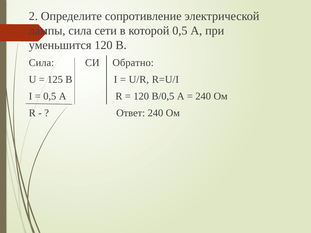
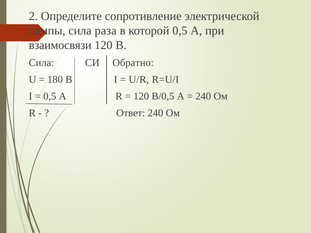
сети: сети -> раза
уменьшится: уменьшится -> взаимосвязи
125: 125 -> 180
